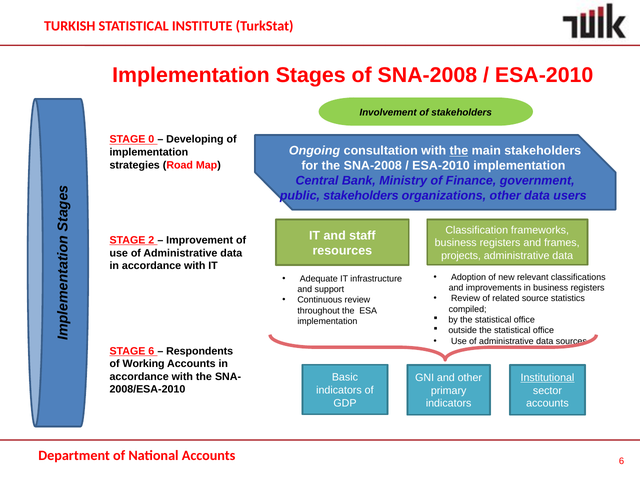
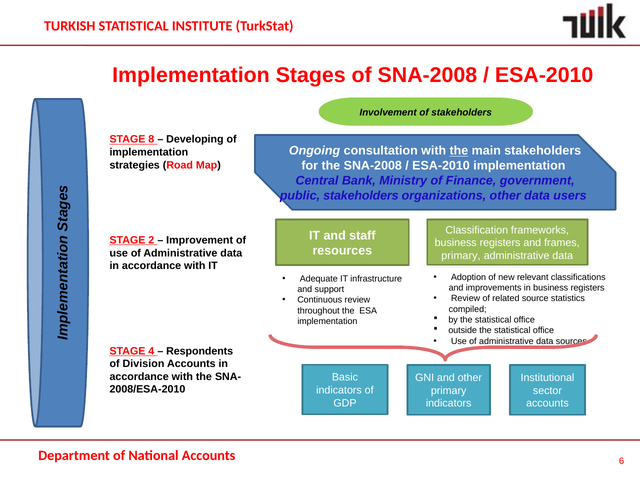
0: 0 -> 8
projects at (461, 256): projects -> primary
STAGE 6: 6 -> 4
Working: Working -> Division
Institutional underline: present -> none
